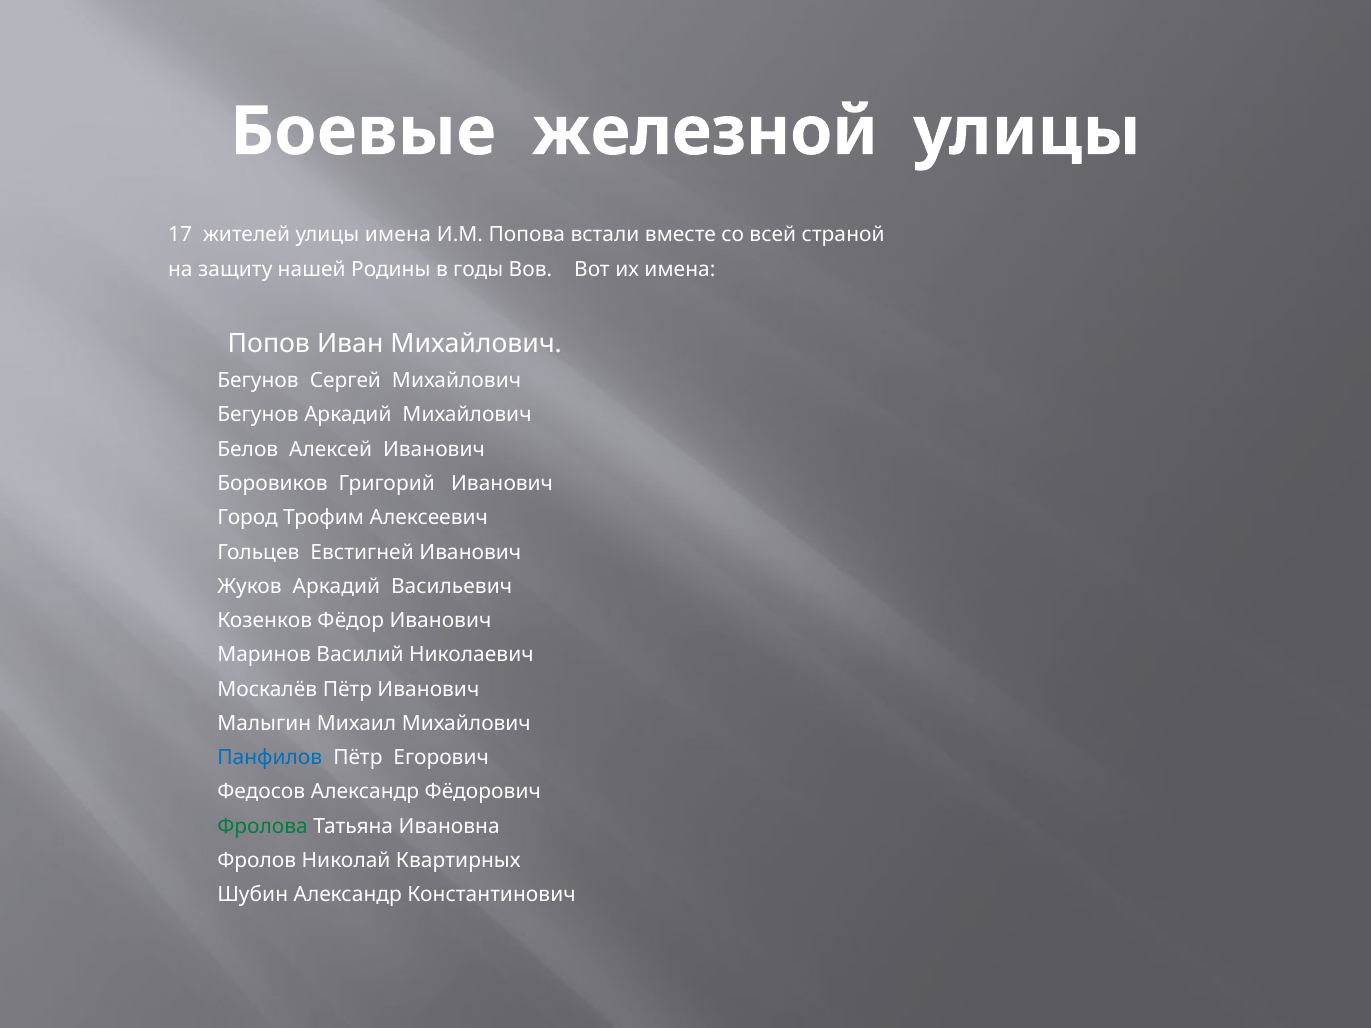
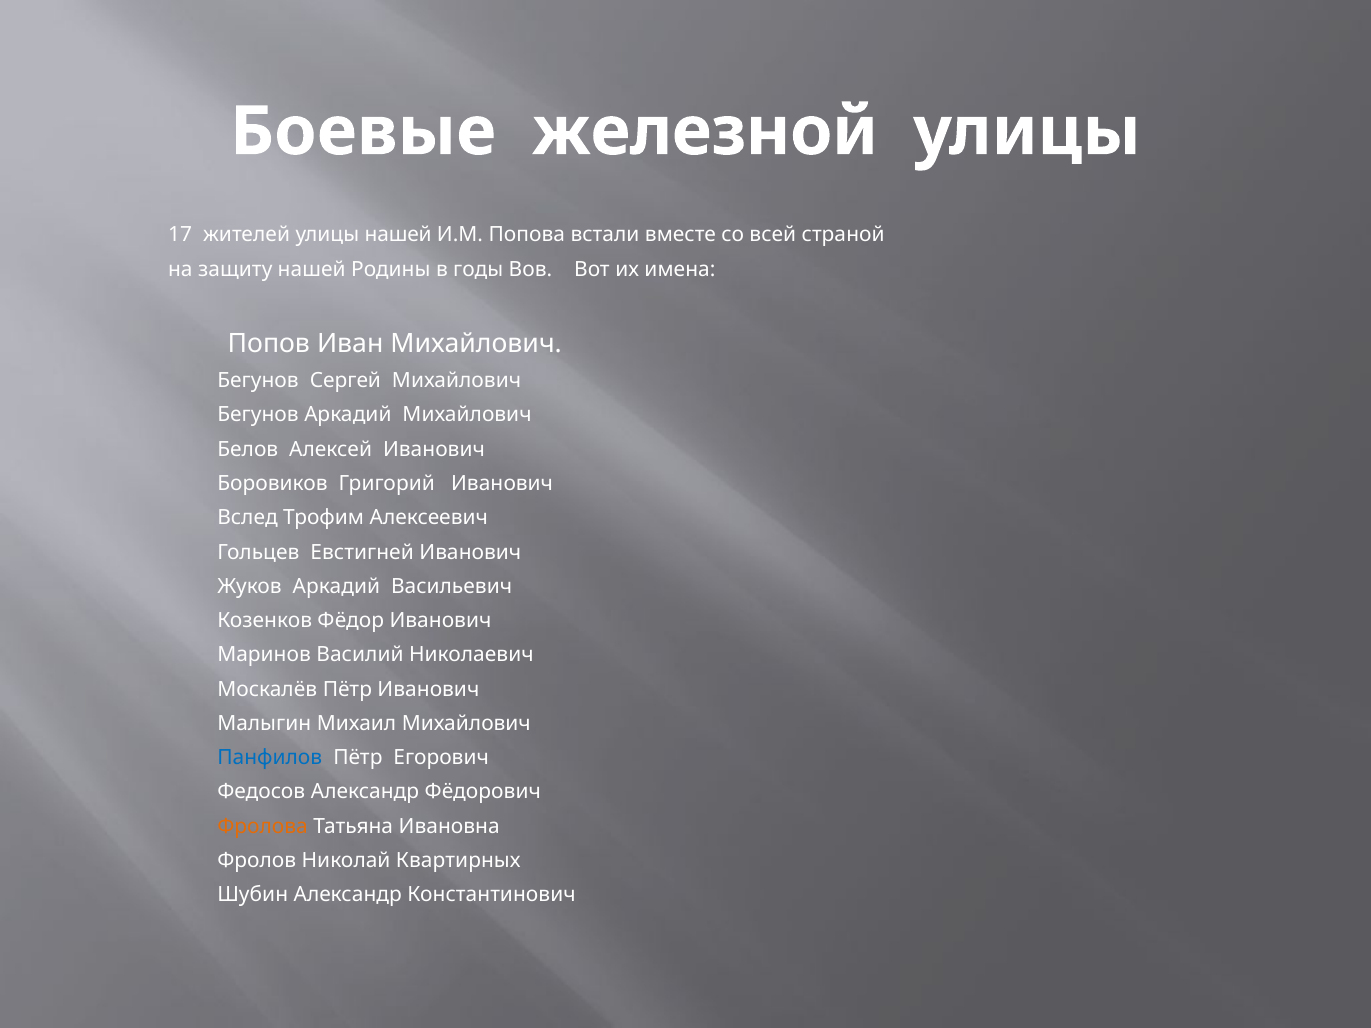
улицы имена: имена -> нашей
Город: Город -> Вслед
Фролова colour: green -> orange
